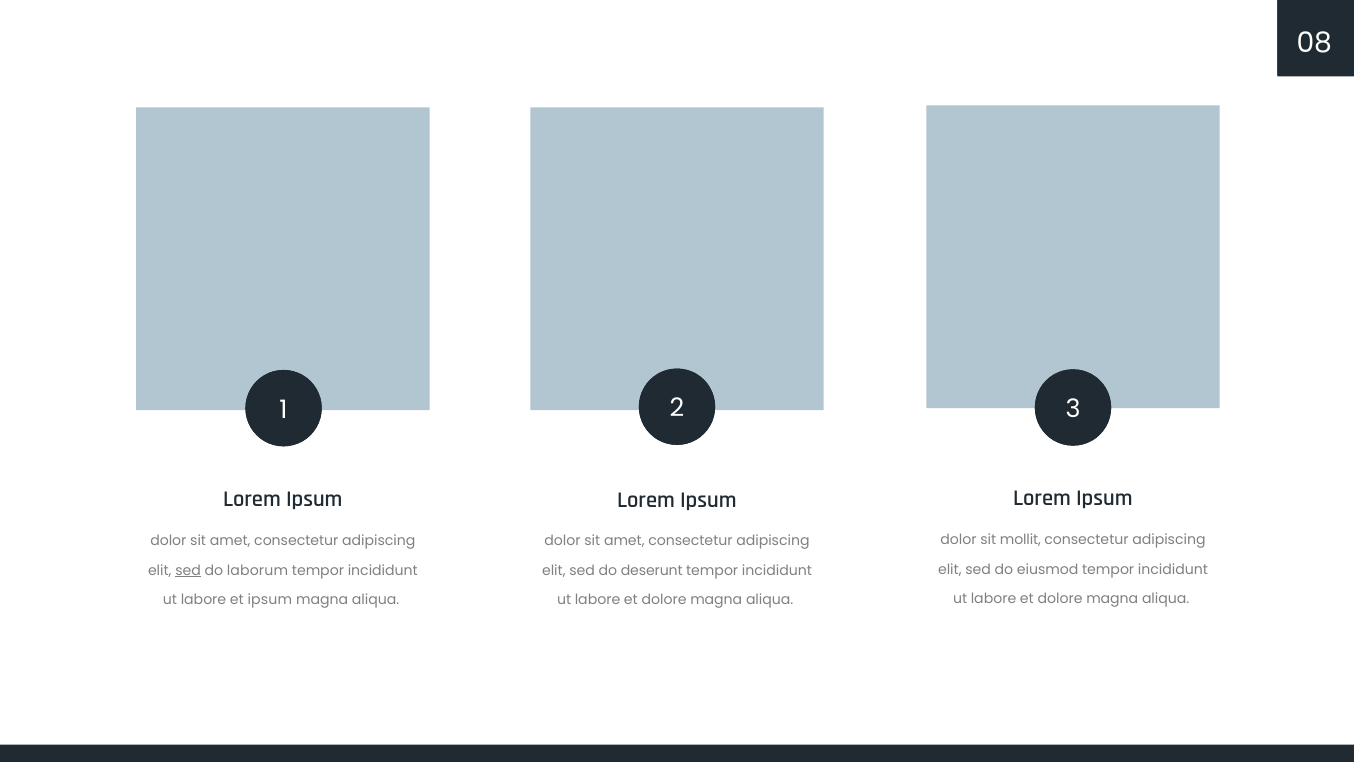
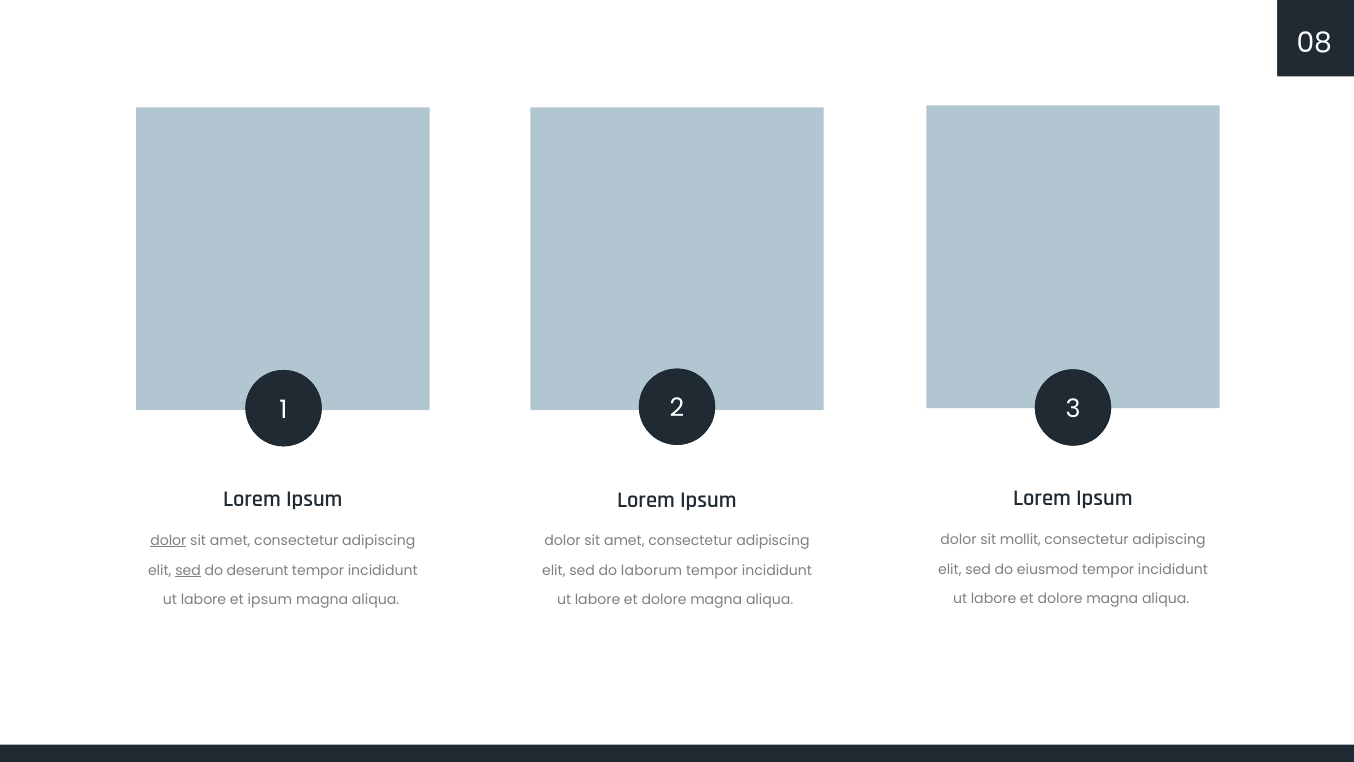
dolor at (168, 540) underline: none -> present
laborum: laborum -> deserunt
deserunt: deserunt -> laborum
